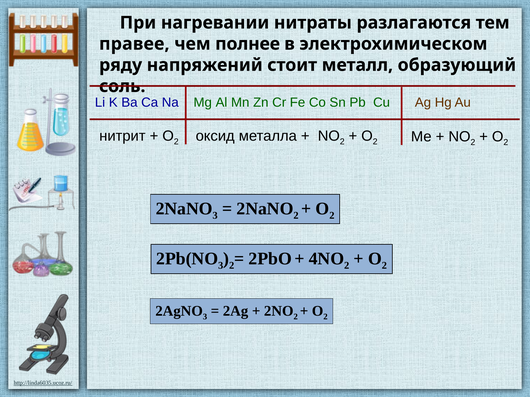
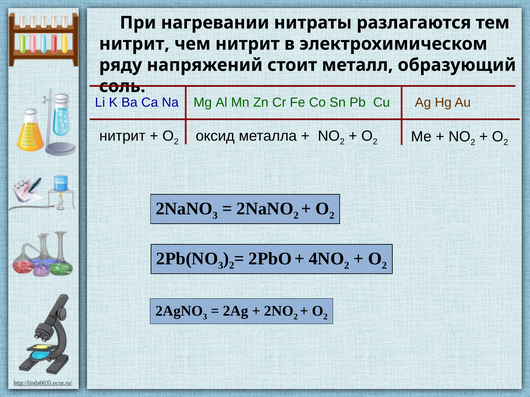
правее at (134, 44): правее -> нитрит
чем полнее: полнее -> нитрит
